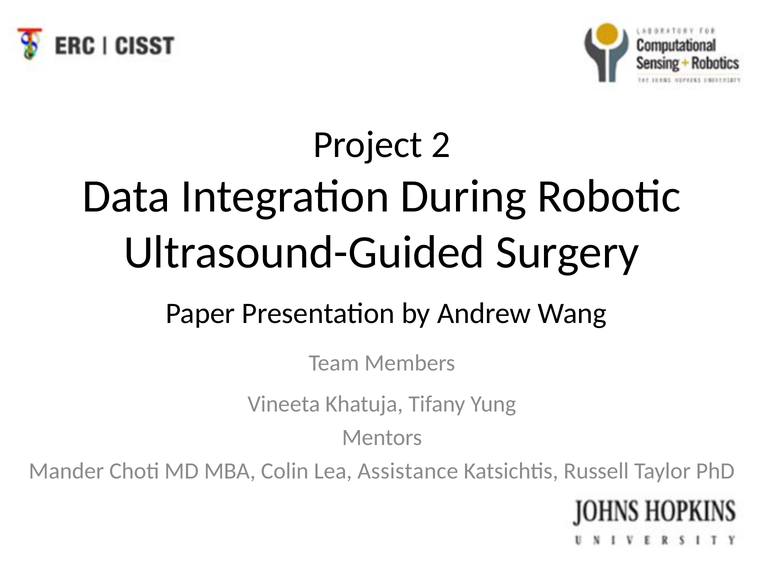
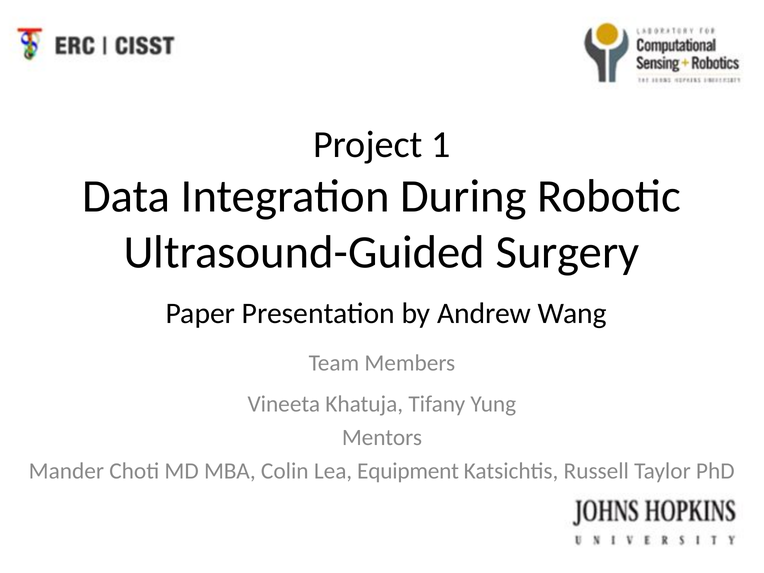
2: 2 -> 1
Assistance: Assistance -> Equipment
